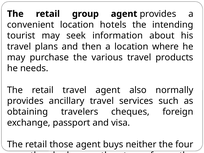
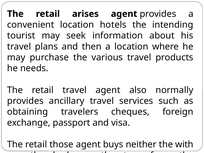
group: group -> arises
four: four -> with
